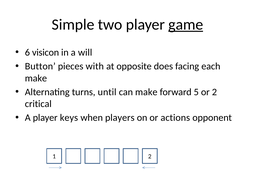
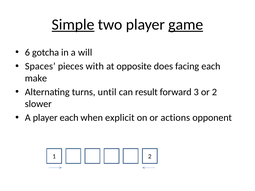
Simple underline: none -> present
visicon: visicon -> gotcha
Button: Button -> Spaces
can make: make -> result
5: 5 -> 3
critical: critical -> slower
player keys: keys -> each
players: players -> explicit
